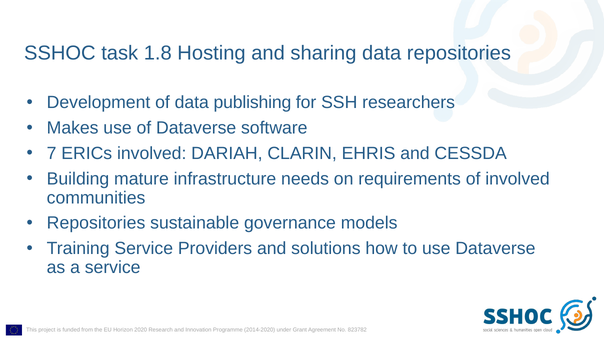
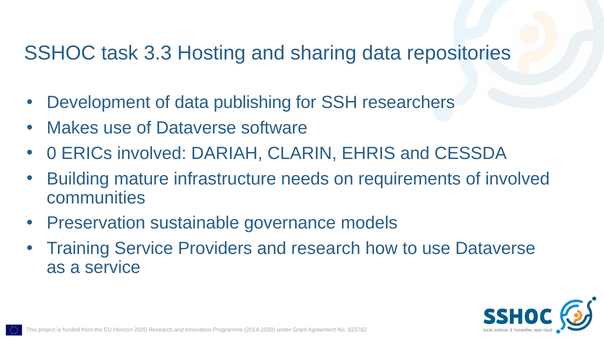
1.8: 1.8 -> 3.3
7: 7 -> 0
Repositories at (96, 223): Repositories -> Preservation
and solutions: solutions -> research
